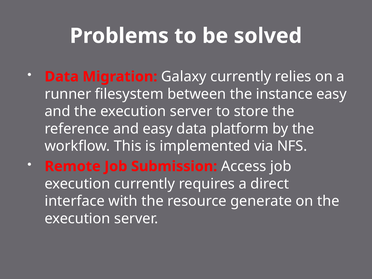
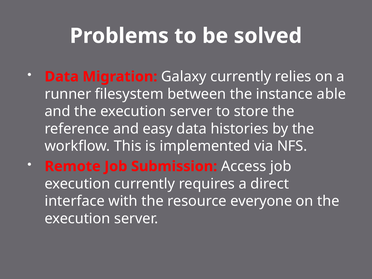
instance easy: easy -> able
platform: platform -> histories
generate: generate -> everyone
